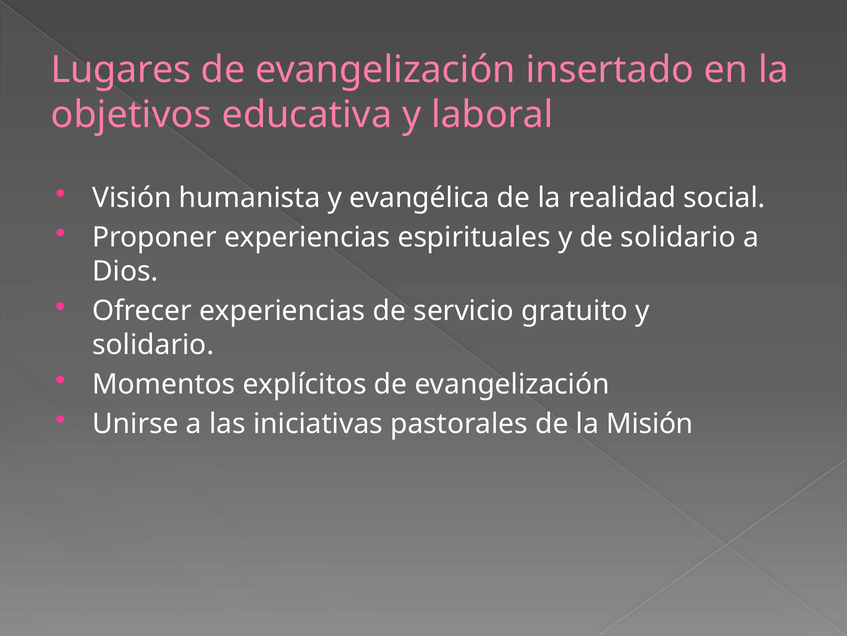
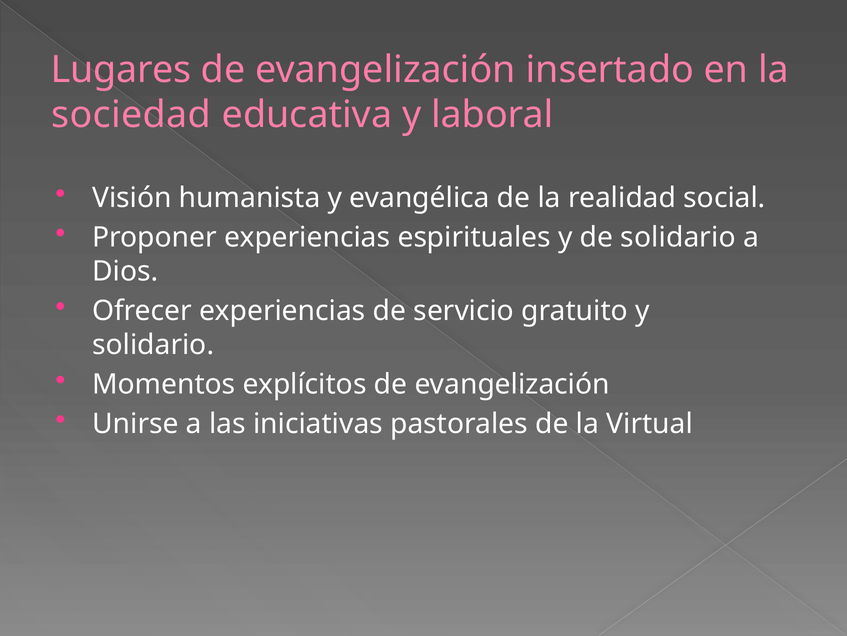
objetivos: objetivos -> sociedad
Misión: Misión -> Virtual
